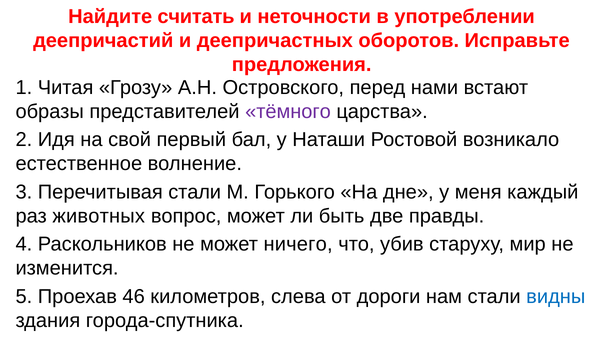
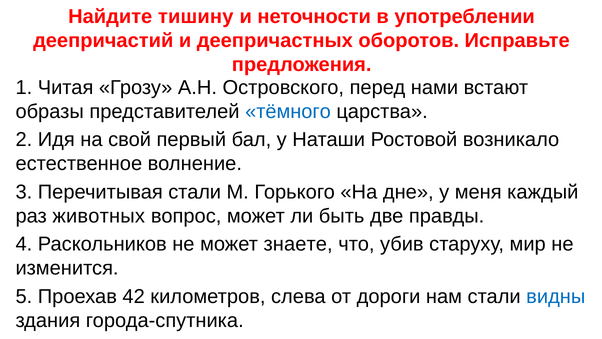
считать: считать -> тишину
тёмного colour: purple -> blue
ничего: ничего -> знаете
46: 46 -> 42
